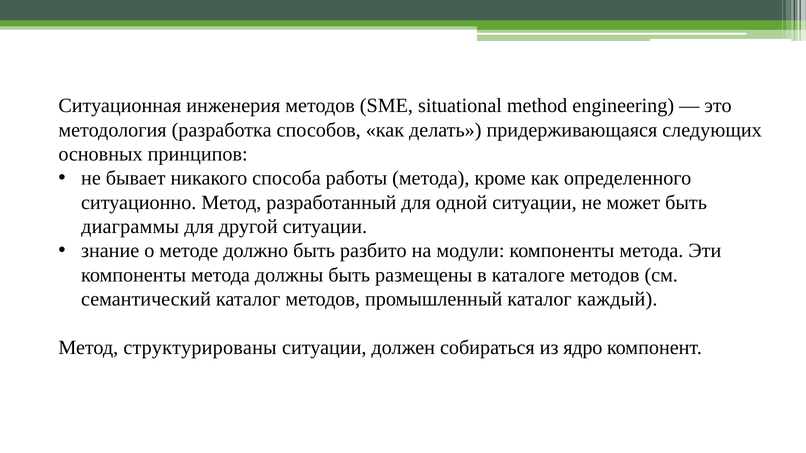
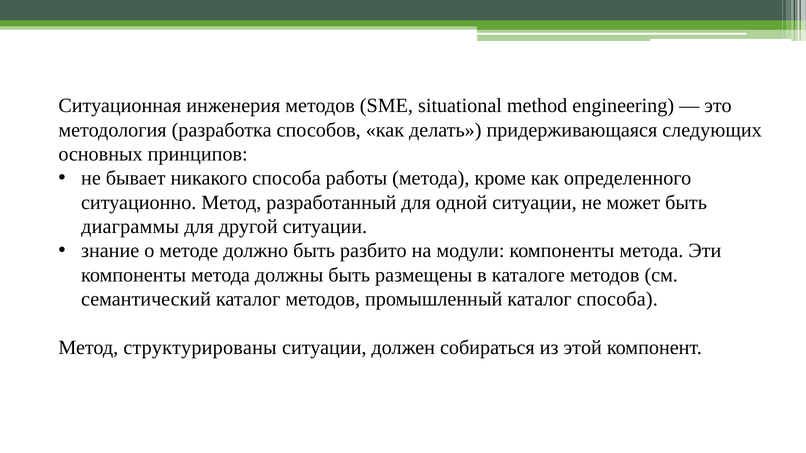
каталог каждый: каждый -> способа
ядро: ядро -> этой
